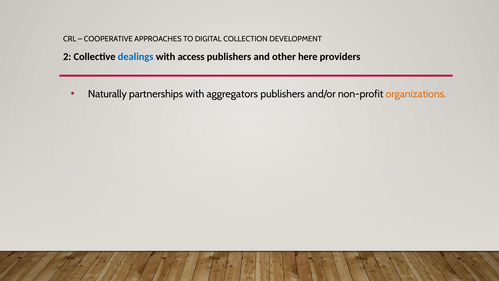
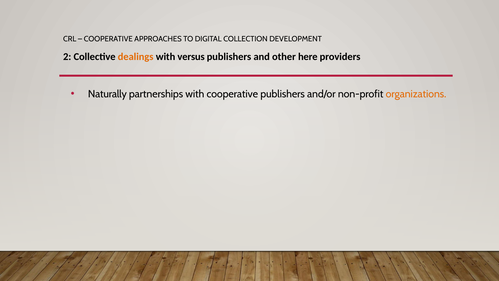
dealings colour: blue -> orange
access: access -> versus
with aggregators: aggregators -> cooperative
